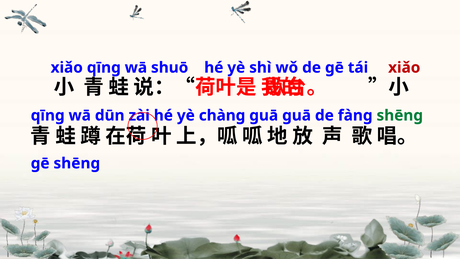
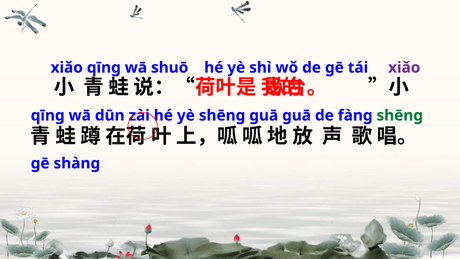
xiǎo at (404, 68) colour: red -> purple
yè chànɡ: chànɡ -> shēnɡ
ɡē shēnɡ: shēnɡ -> shànɡ
